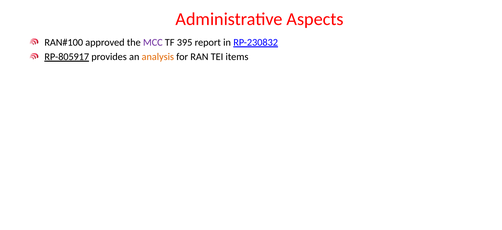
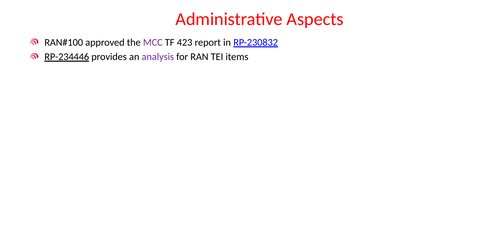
395: 395 -> 423
RP-805917: RP-805917 -> RP-234446
analysis colour: orange -> purple
